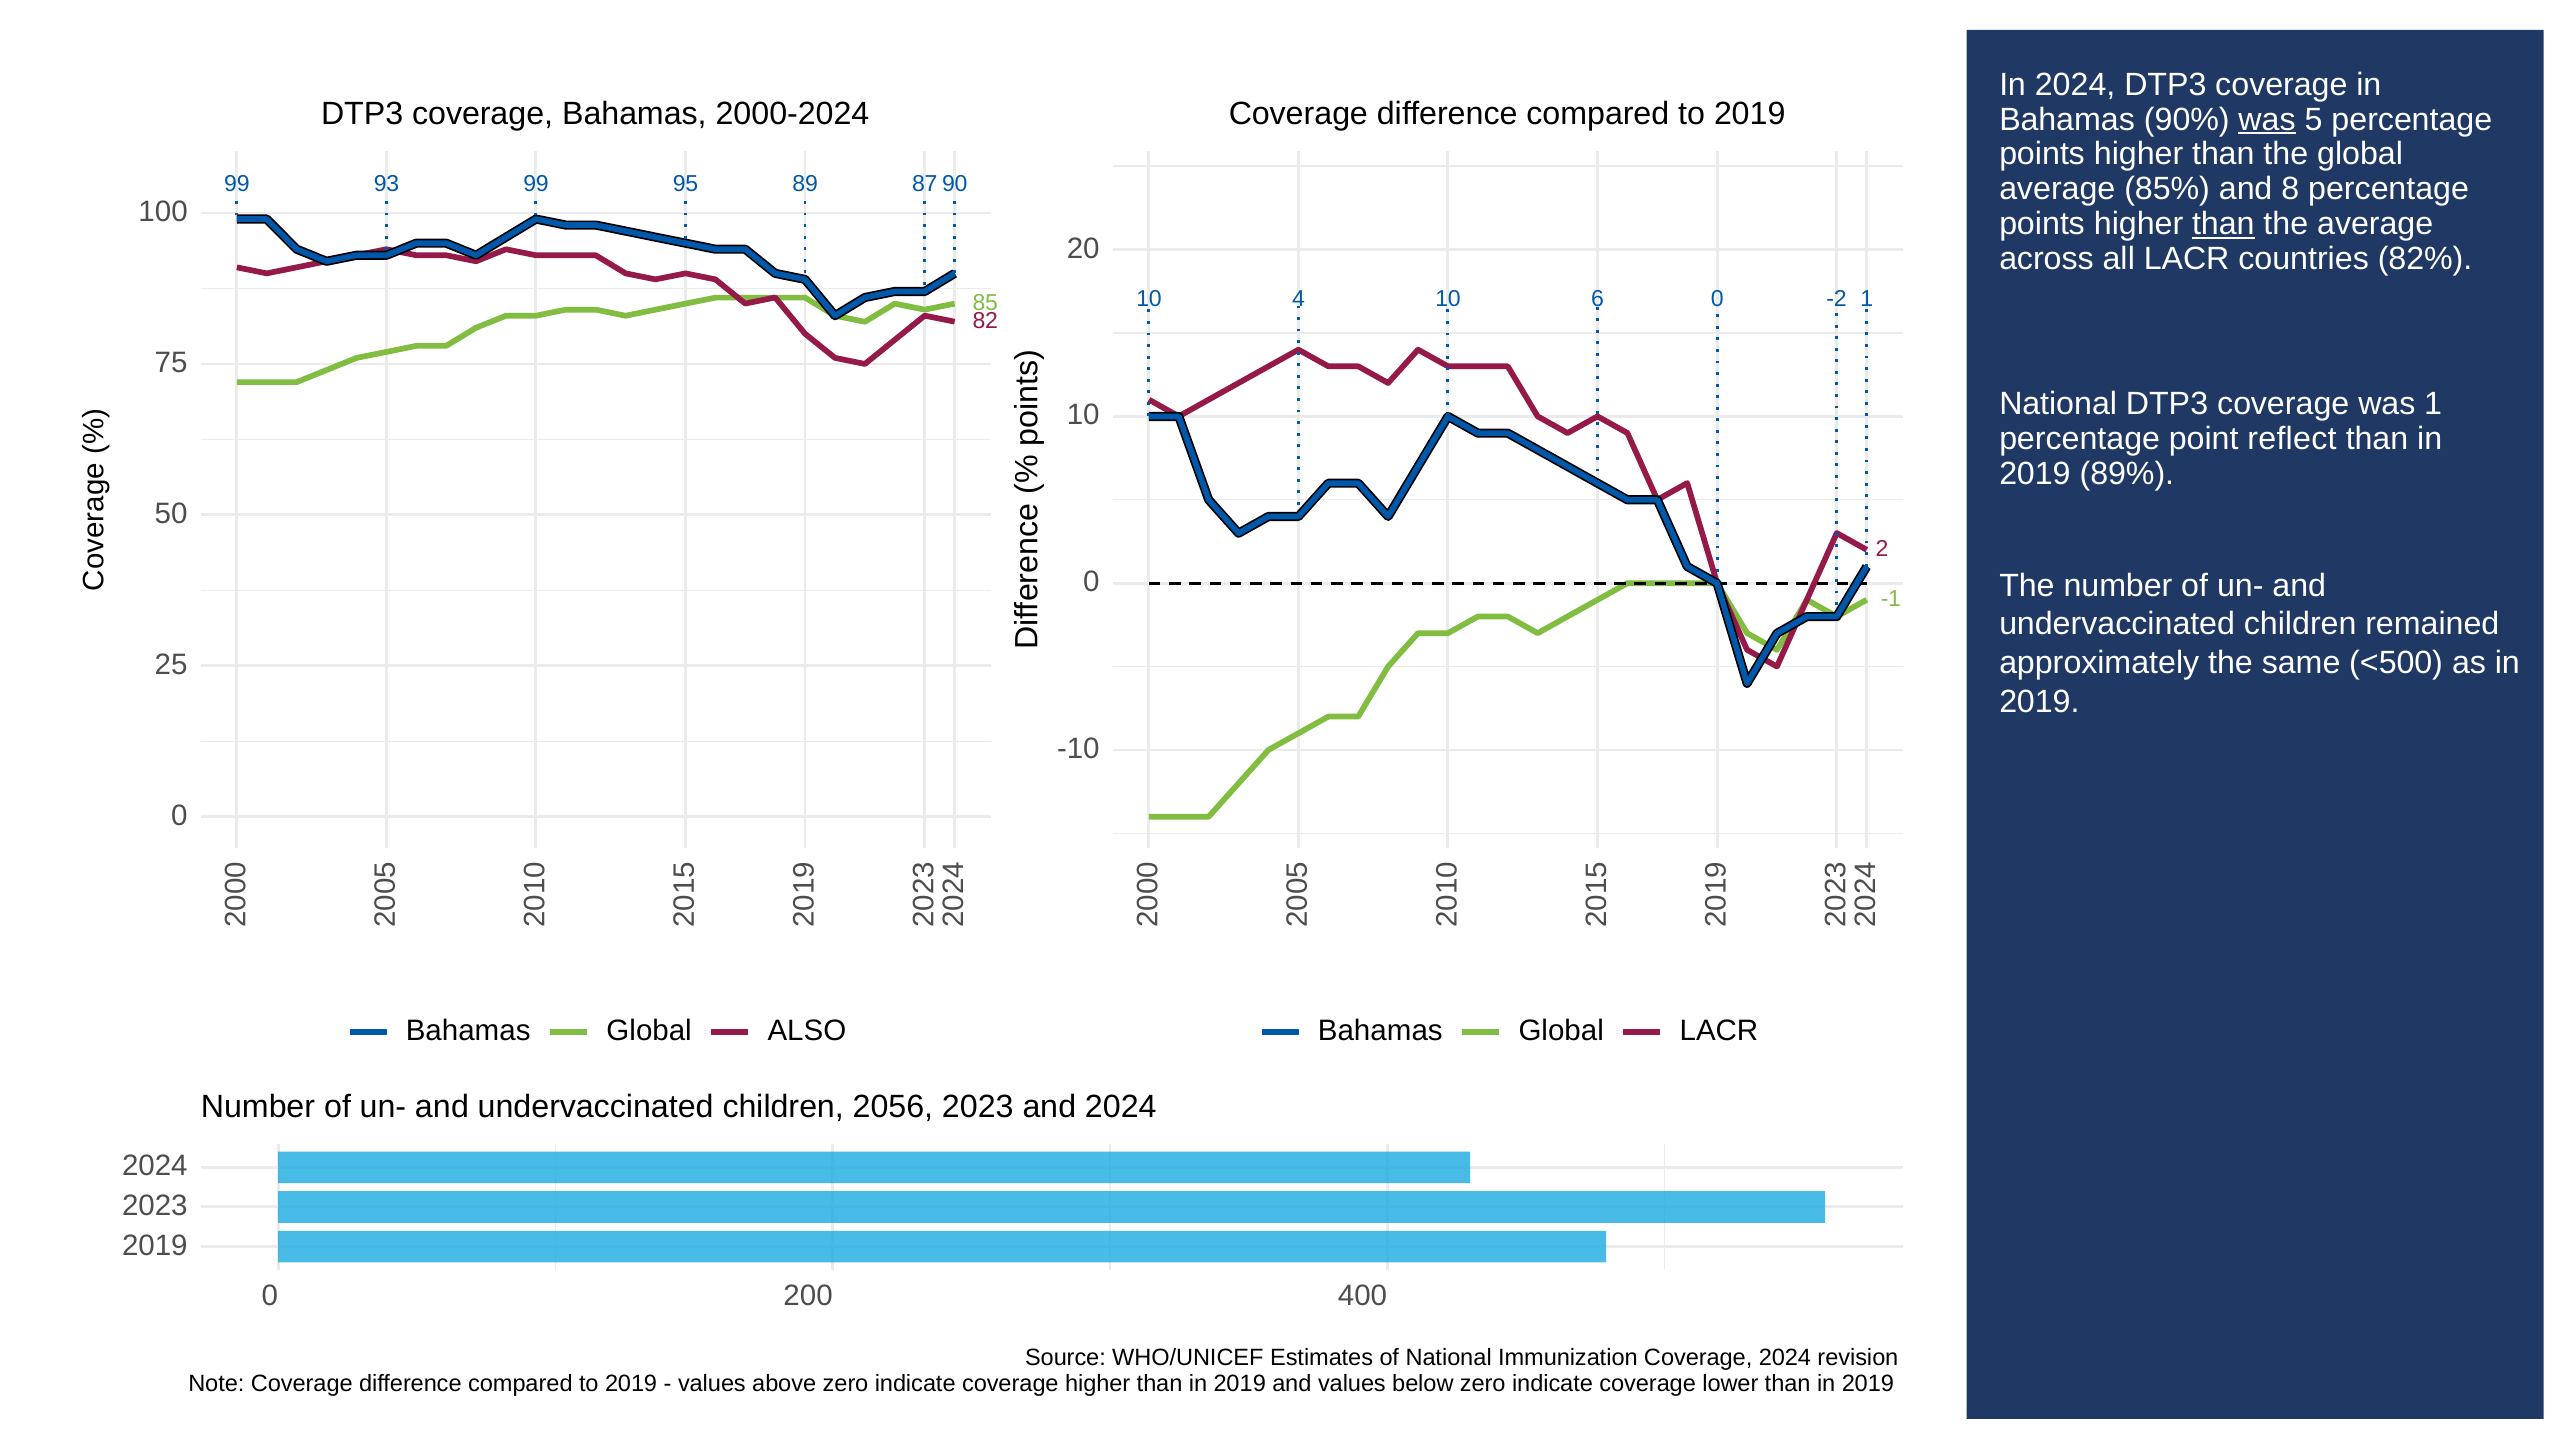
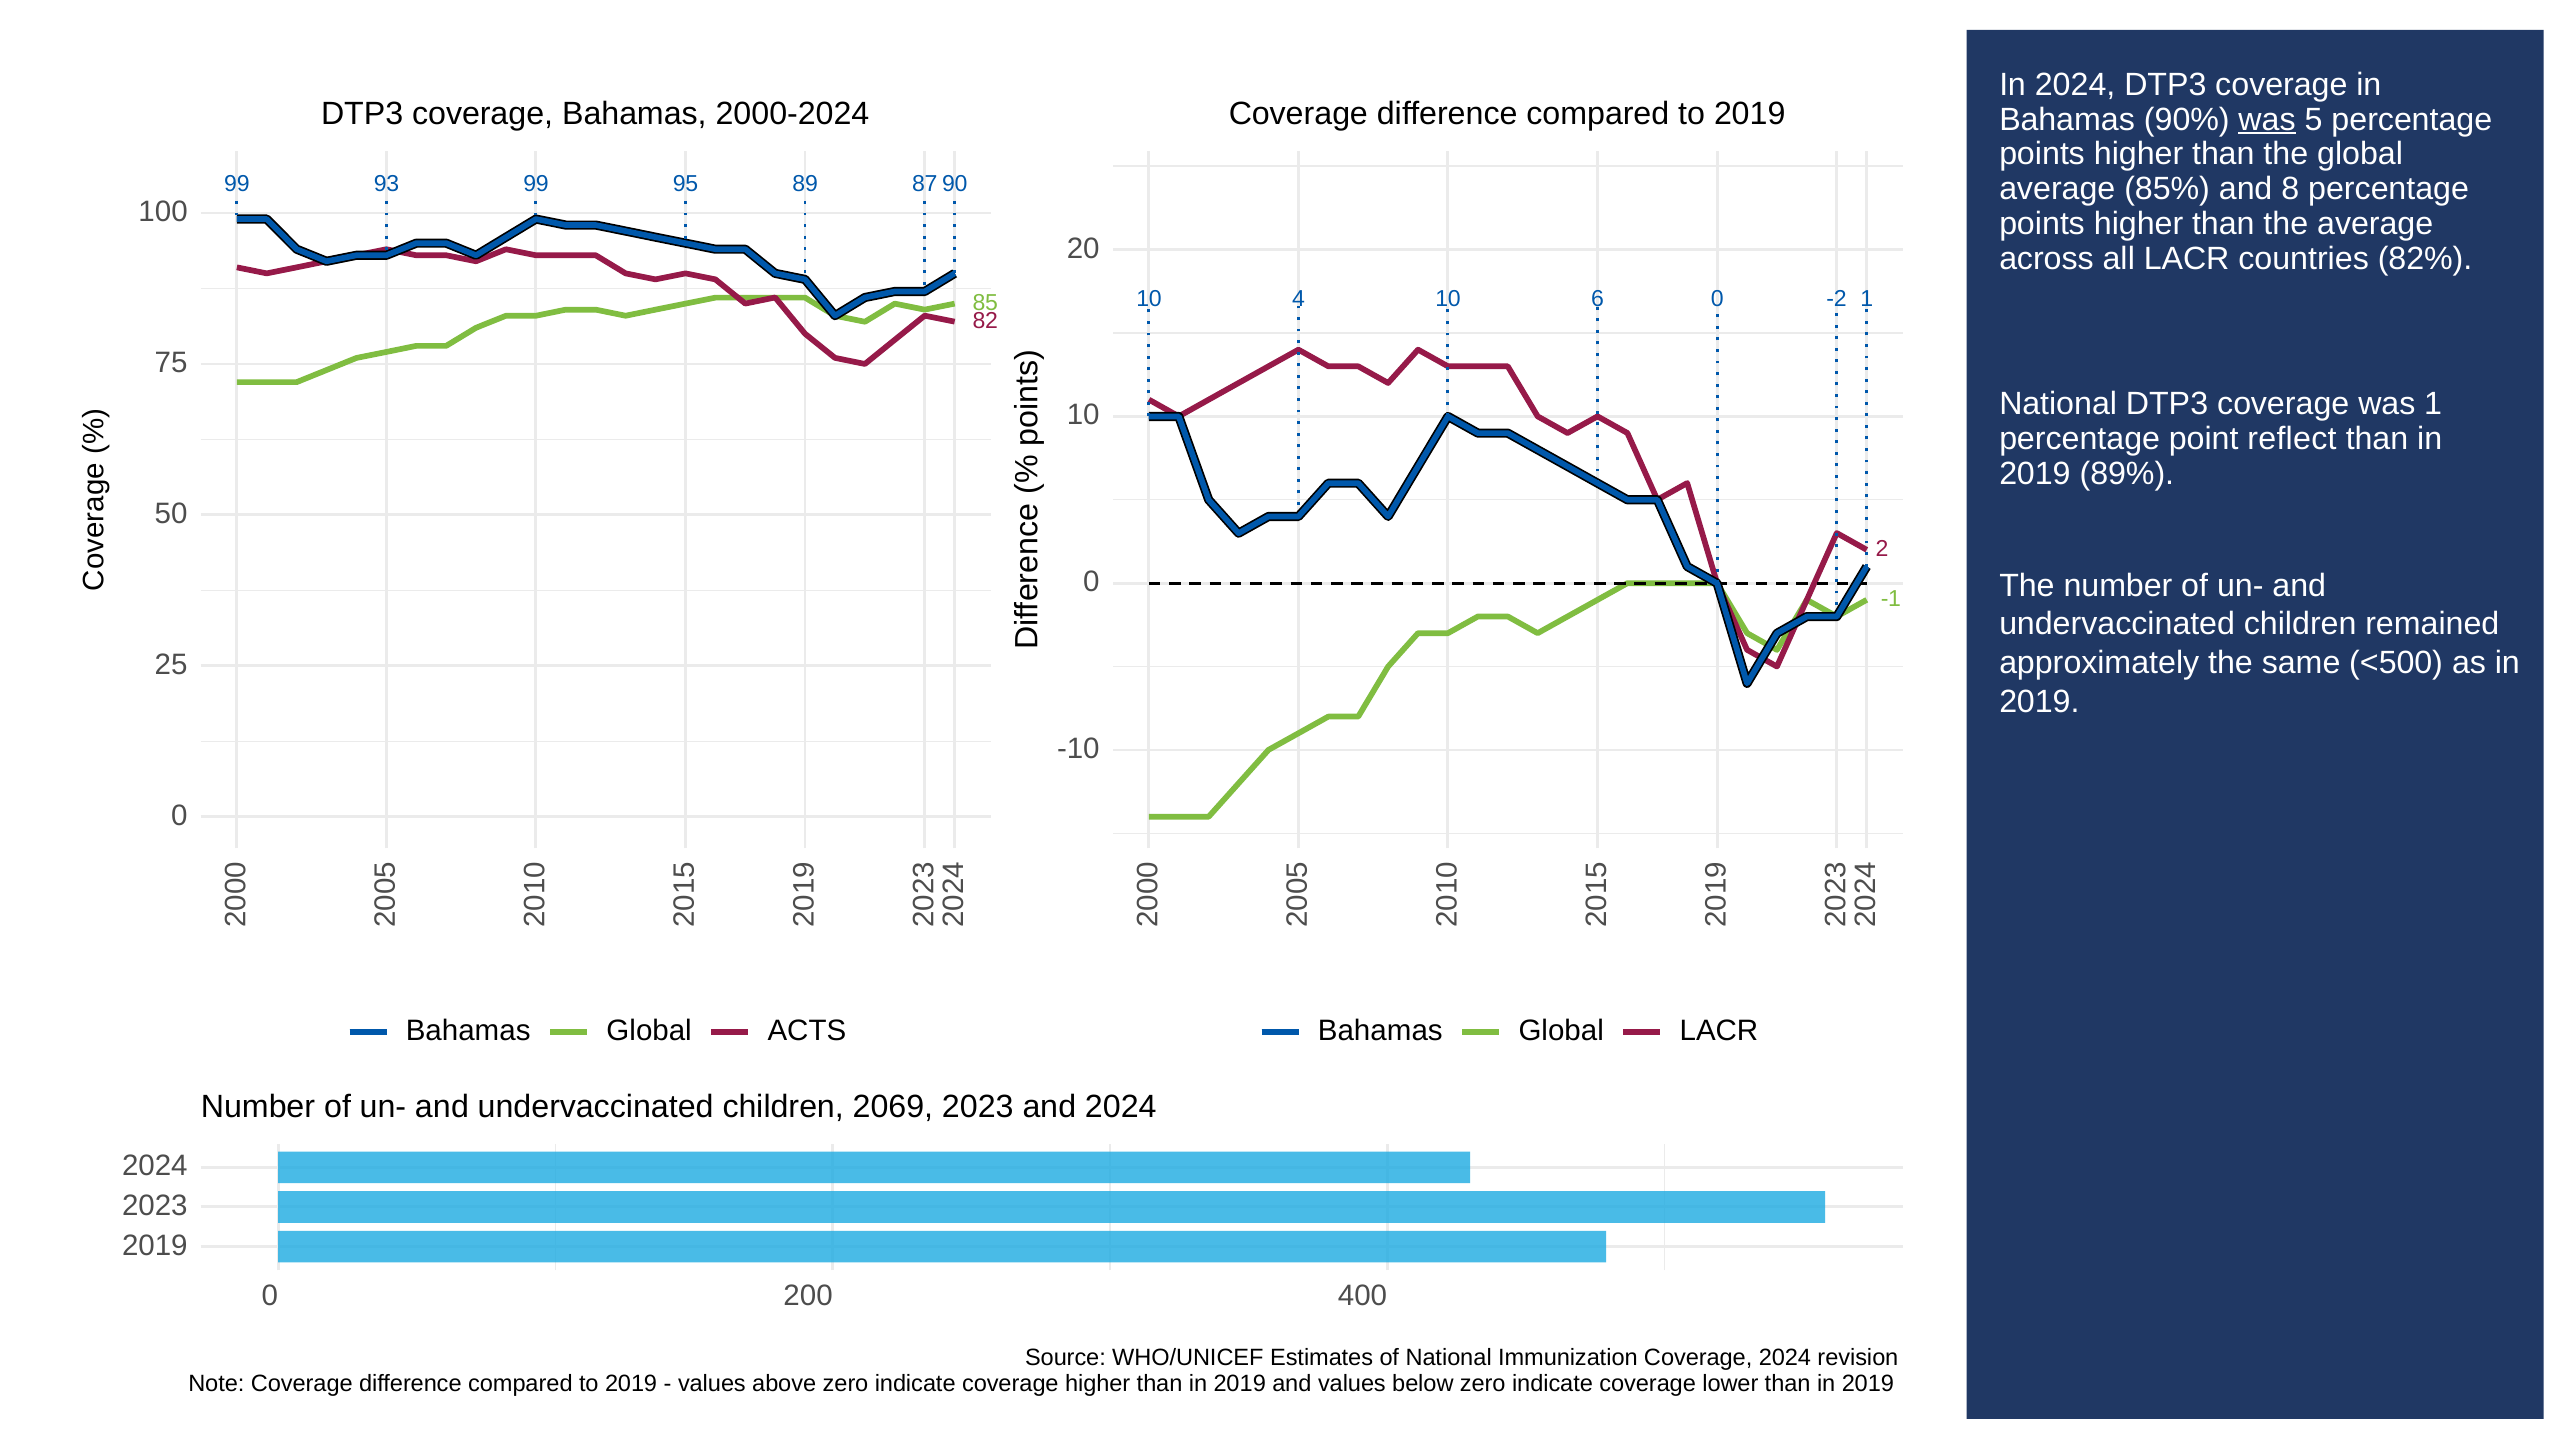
than at (2223, 224) underline: present -> none
ALSO: ALSO -> ACTS
2056: 2056 -> 2069
